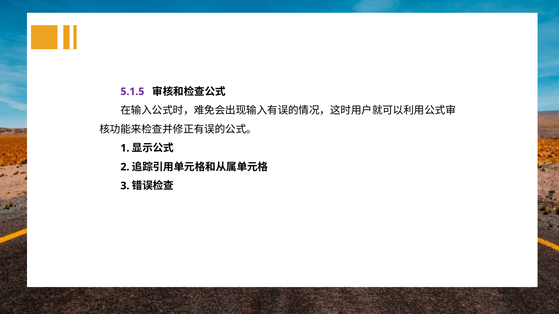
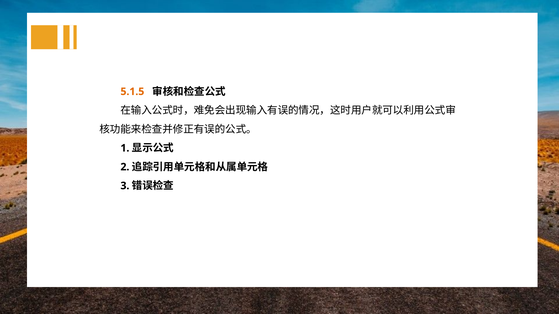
5.1.5 colour: purple -> orange
